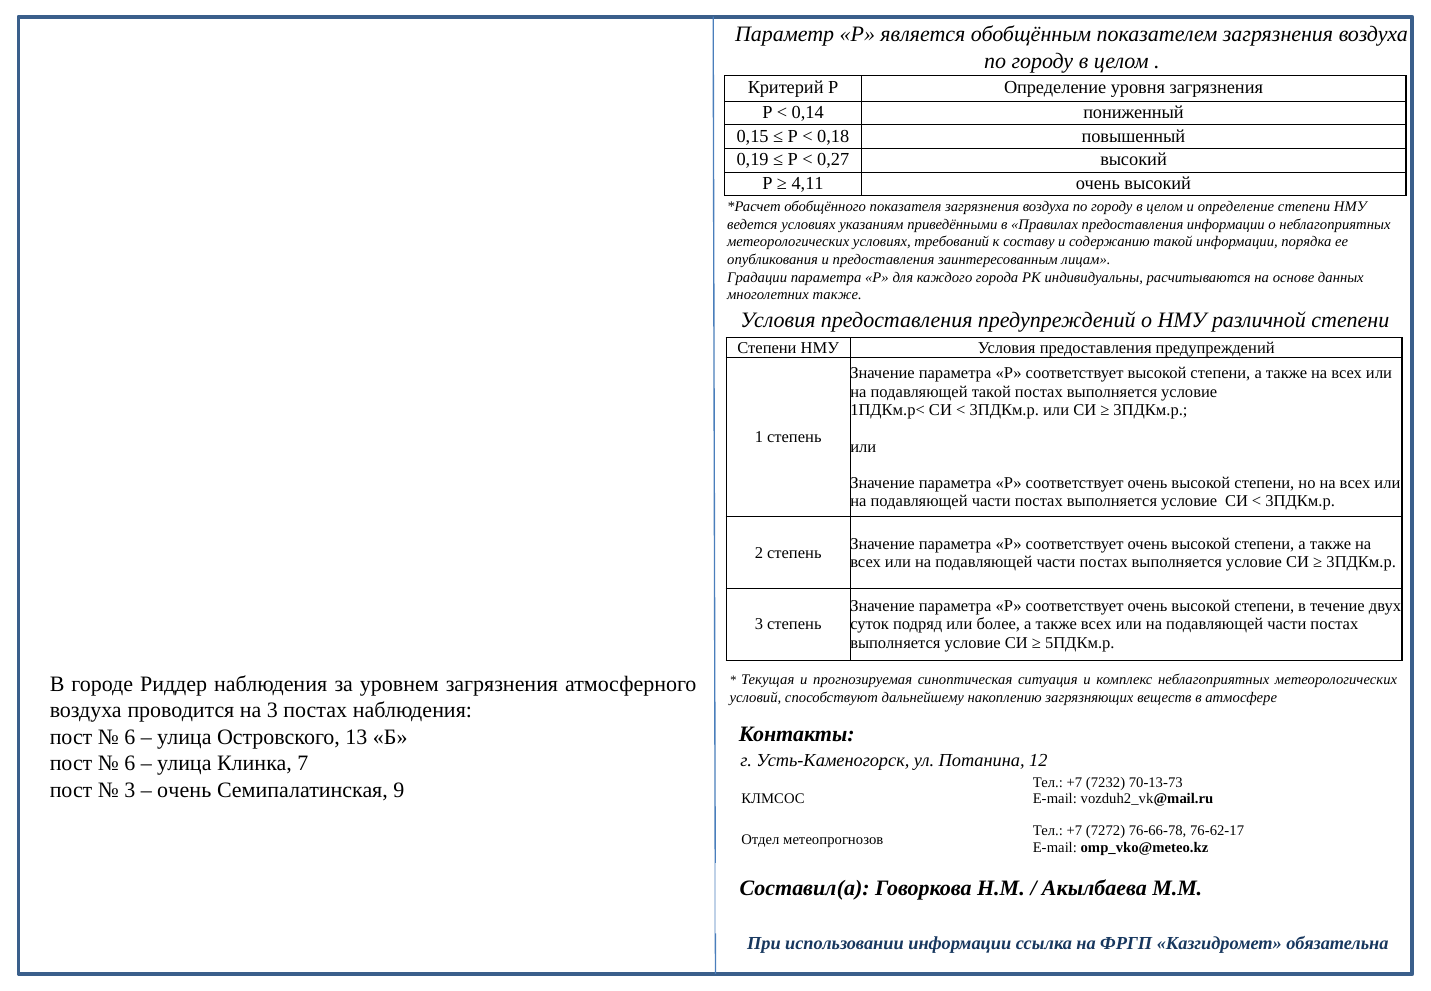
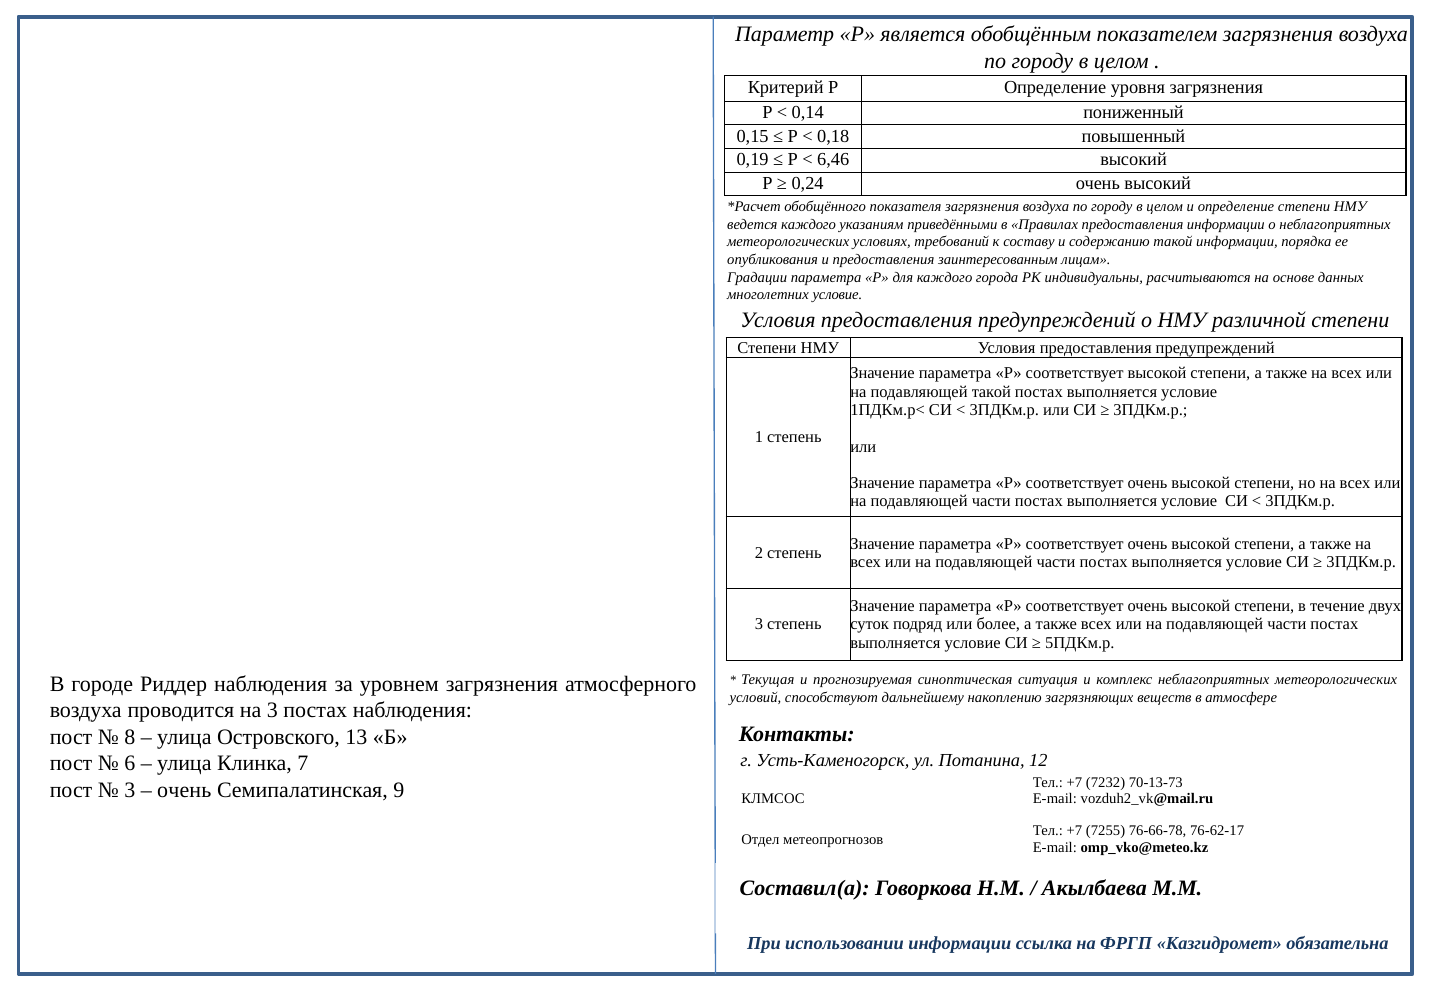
0,27: 0,27 -> 6,46
4,11: 4,11 -> 0,24
ведется условиях: условиях -> каждого
многолетних также: также -> условие
6 at (130, 737): 6 -> 8
7272: 7272 -> 7255
